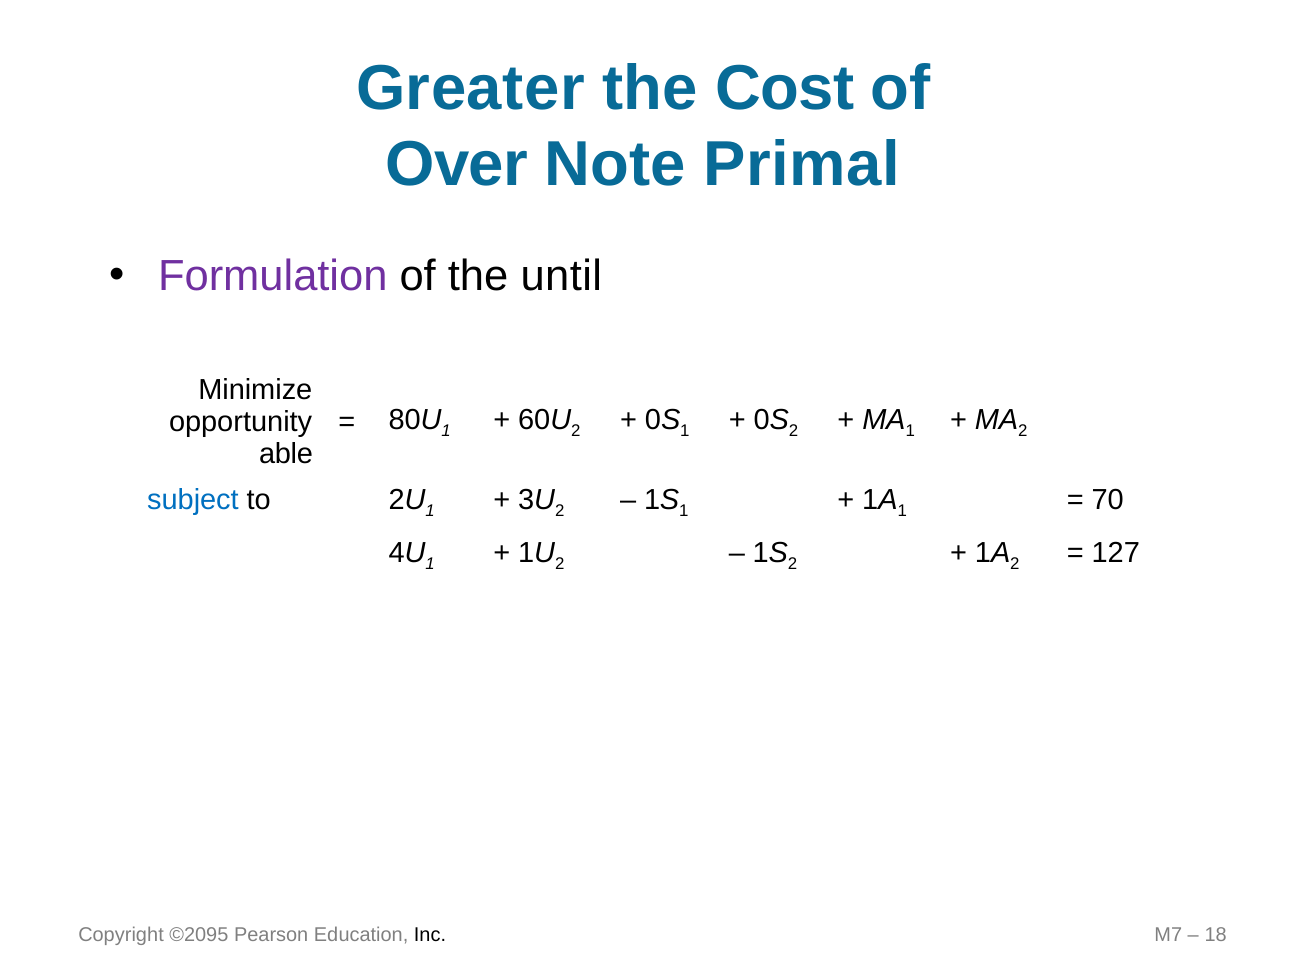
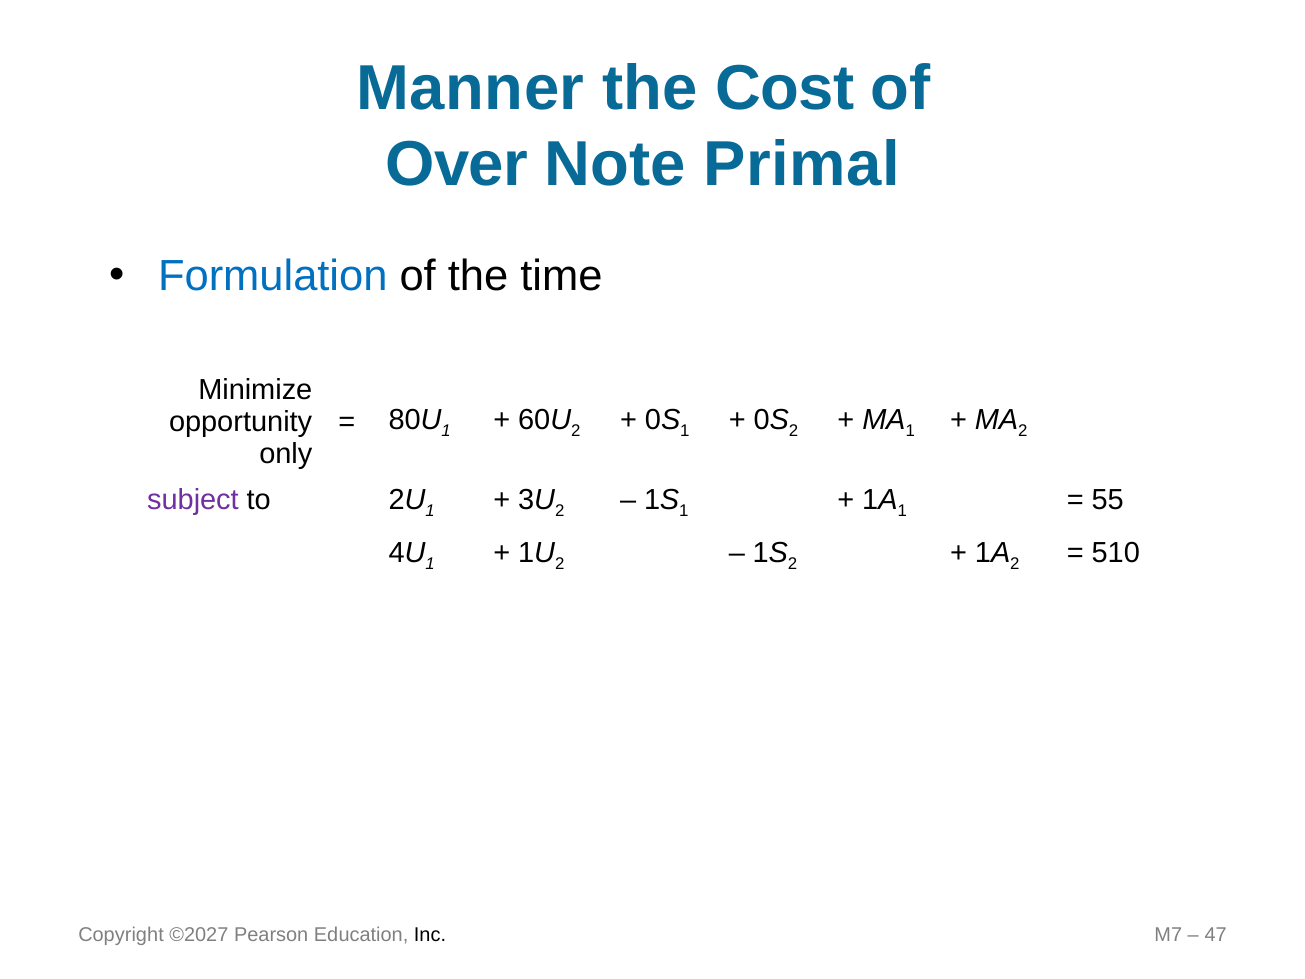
Greater: Greater -> Manner
Formulation colour: purple -> blue
until: until -> time
able: able -> only
subject colour: blue -> purple
70: 70 -> 55
127: 127 -> 510
©2095: ©2095 -> ©2027
18: 18 -> 47
